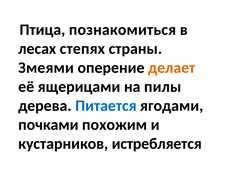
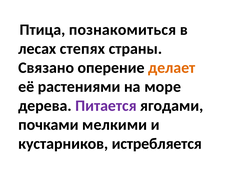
Змеями: Змеями -> Связано
ящерицами: ящерицами -> растениями
пилы: пилы -> море
Питается colour: blue -> purple
похожим: похожим -> мелкими
